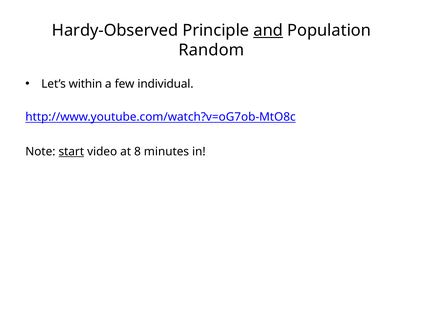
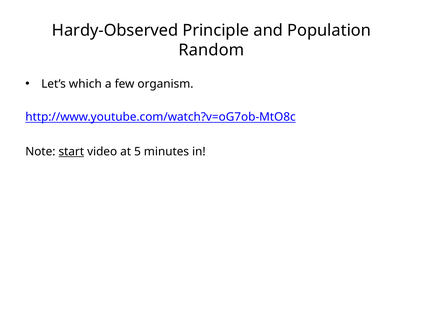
and underline: present -> none
within: within -> which
individual: individual -> organism
8: 8 -> 5
